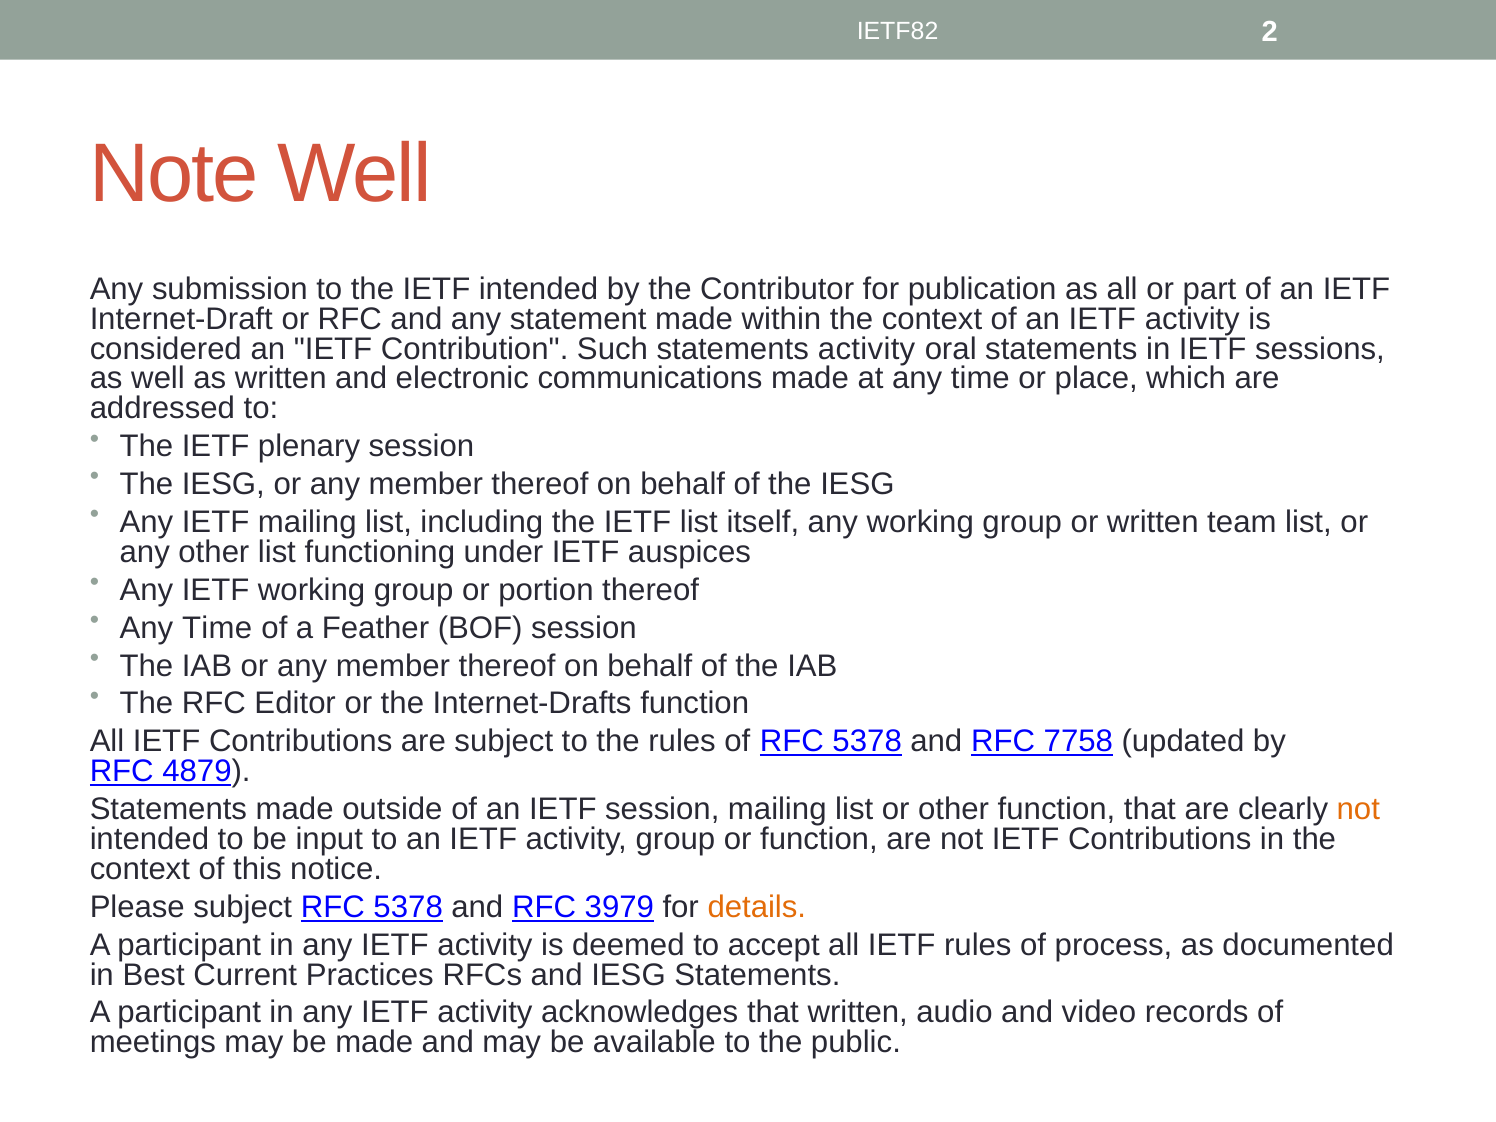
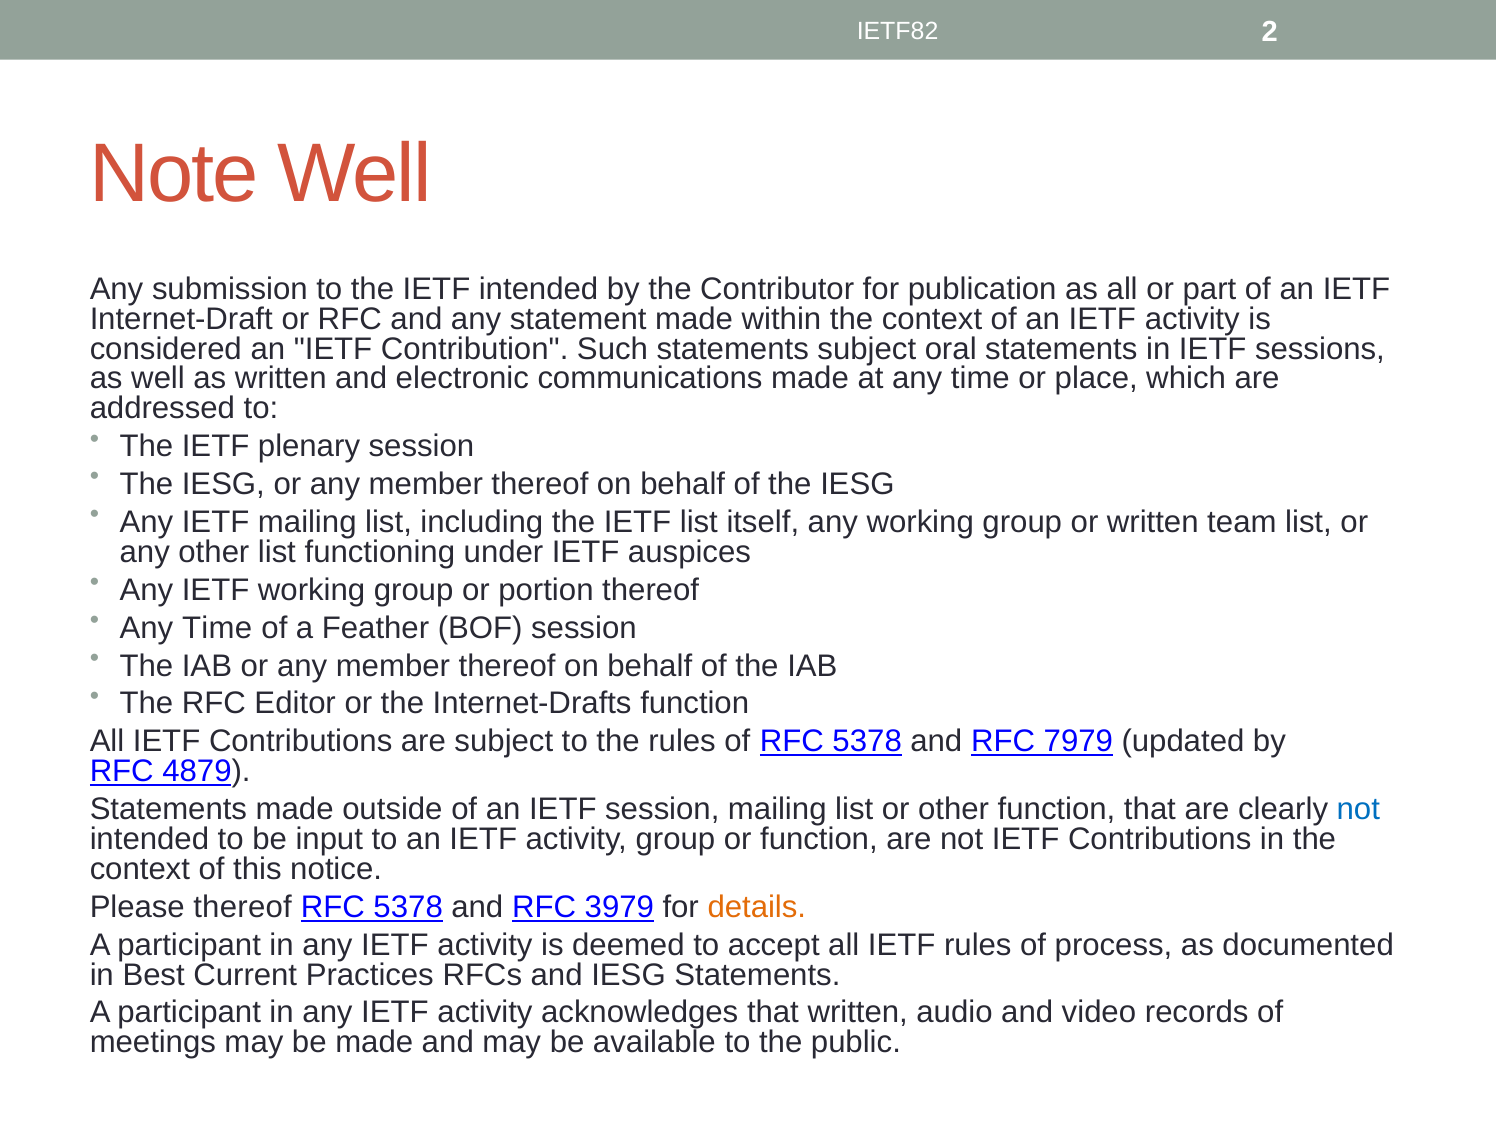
statements activity: activity -> subject
7758: 7758 -> 7979
not at (1358, 809) colour: orange -> blue
Please subject: subject -> thereof
